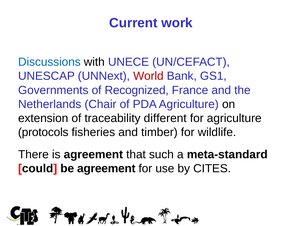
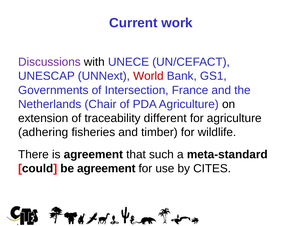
Discussions colour: blue -> purple
Recognized: Recognized -> Intersection
protocols: protocols -> adhering
